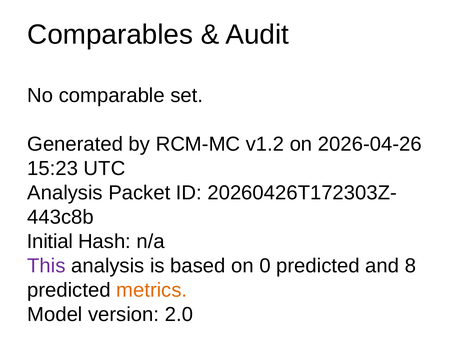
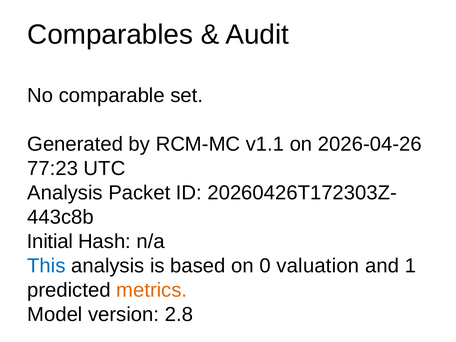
v1.2: v1.2 -> v1.1
15:23: 15:23 -> 77:23
This colour: purple -> blue
0 predicted: predicted -> valuation
8: 8 -> 1
2.0: 2.0 -> 2.8
